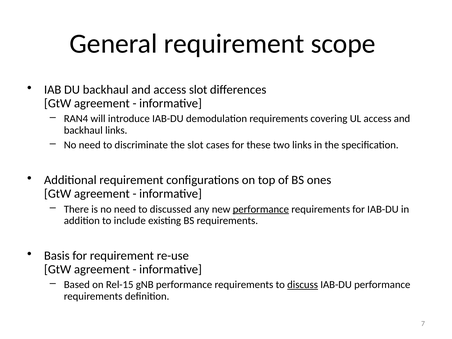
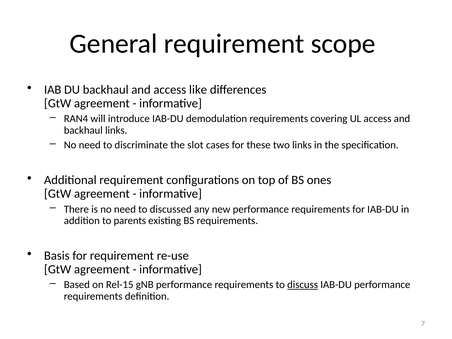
access slot: slot -> like
performance at (261, 209) underline: present -> none
include: include -> parents
